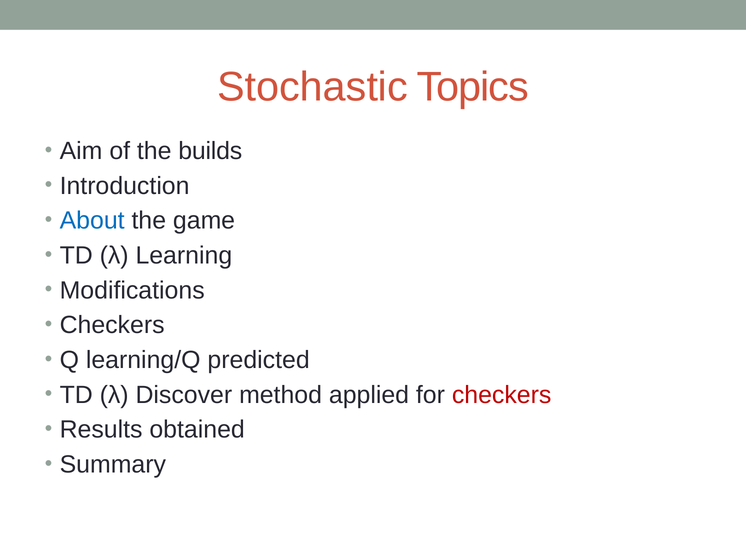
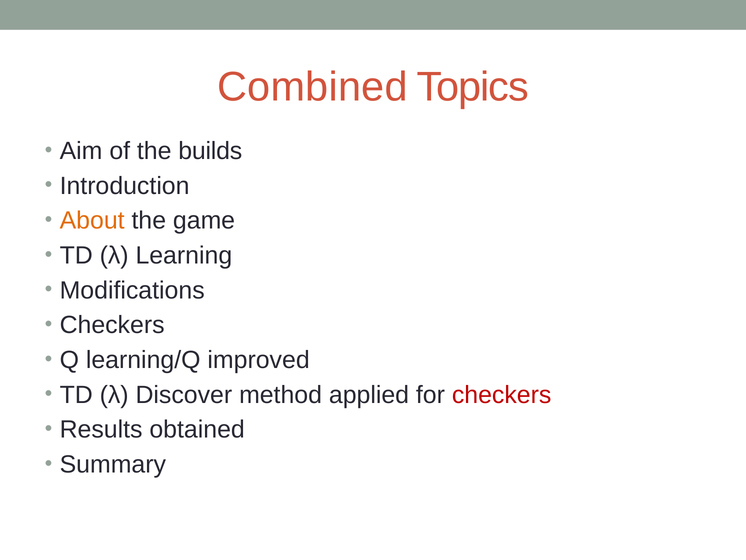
Stochastic: Stochastic -> Combined
About colour: blue -> orange
predicted: predicted -> improved
